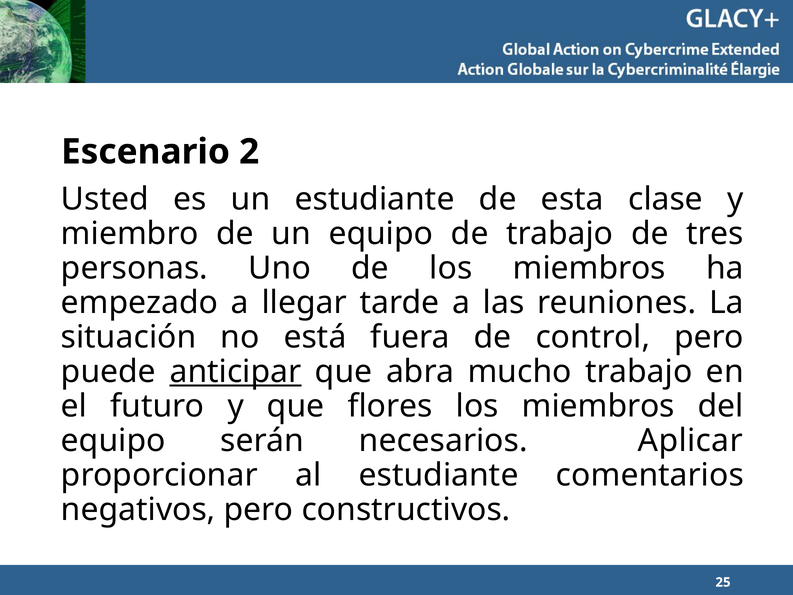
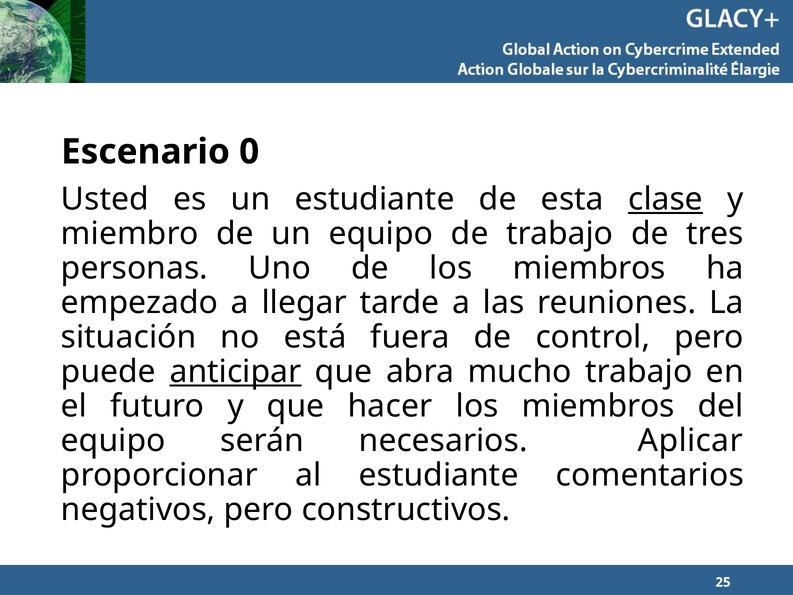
2: 2 -> 0
clase underline: none -> present
flores: flores -> hacer
